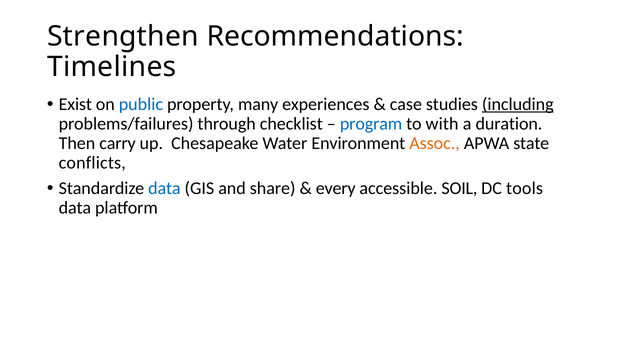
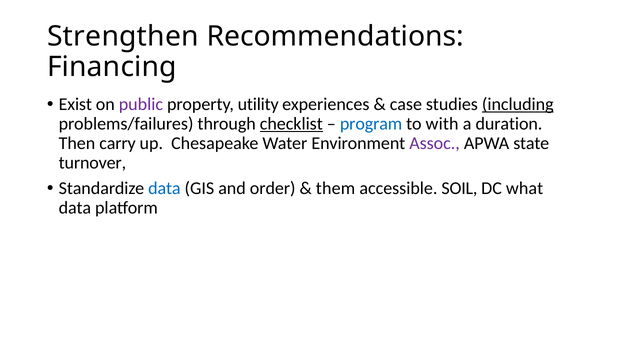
Timelines: Timelines -> Financing
public colour: blue -> purple
many: many -> utility
checklist underline: none -> present
Assoc colour: orange -> purple
conflicts: conflicts -> turnover
share: share -> order
every: every -> them
tools: tools -> what
